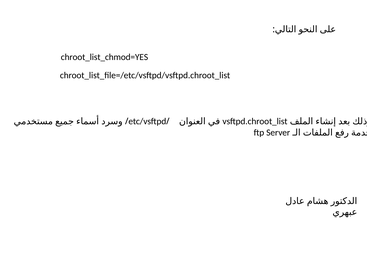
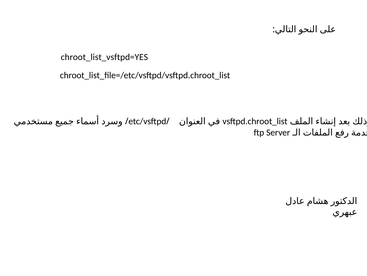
chroot_list_chmod=YES: chroot_list_chmod=YES -> chroot_list_vsftpd=YES
